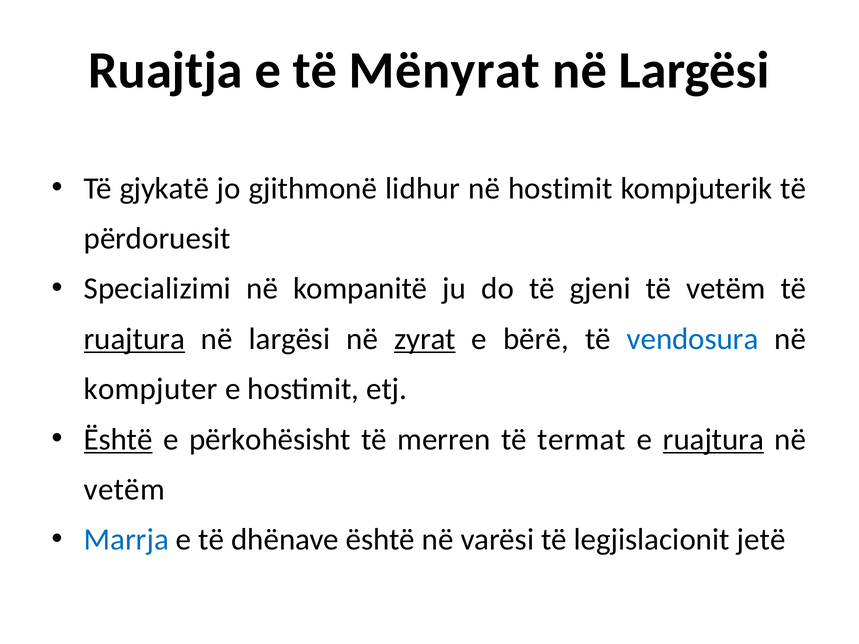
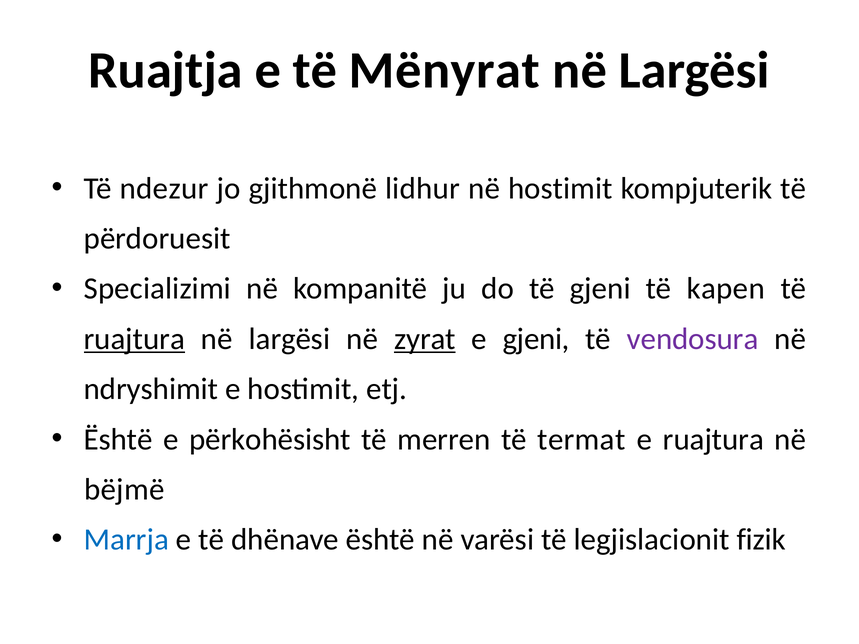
gjykatë: gjykatë -> ndezur
të vetëm: vetëm -> kapen
e bërë: bërë -> gjeni
vendosura colour: blue -> purple
kompjuter: kompjuter -> ndryshimit
Është at (118, 440) underline: present -> none
ruajtura at (713, 440) underline: present -> none
vetëm at (124, 490): vetëm -> bëjmë
jetë: jetë -> fizik
